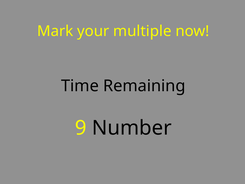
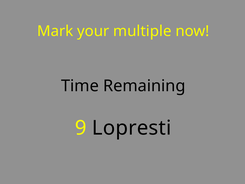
Number: Number -> Lopresti
